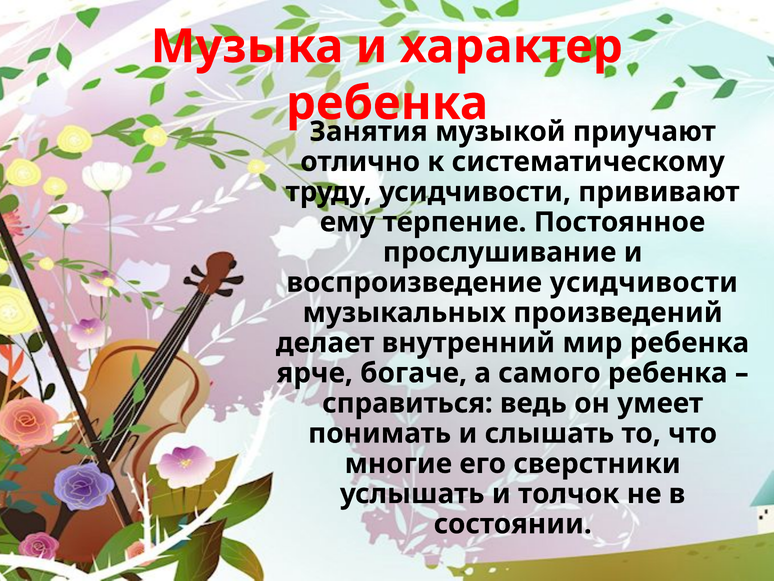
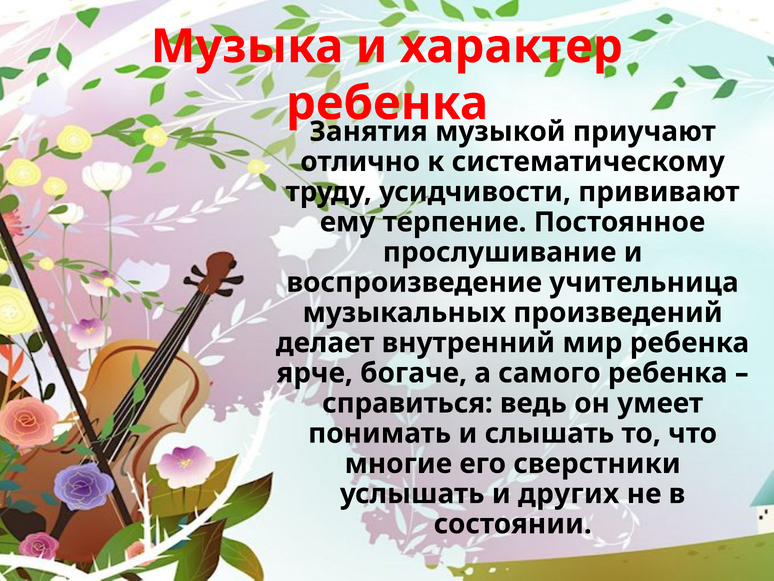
воспроизведение усидчивости: усидчивости -> учительница
толчок: толчок -> других
